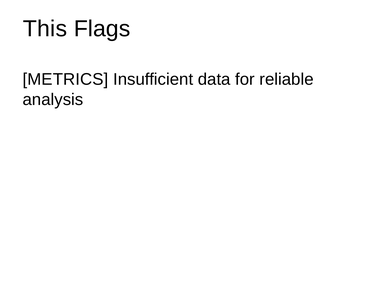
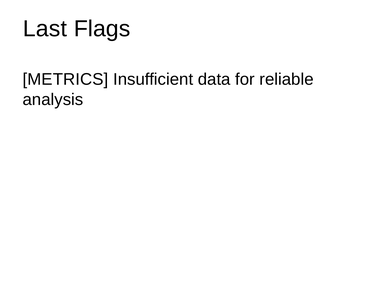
This: This -> Last
